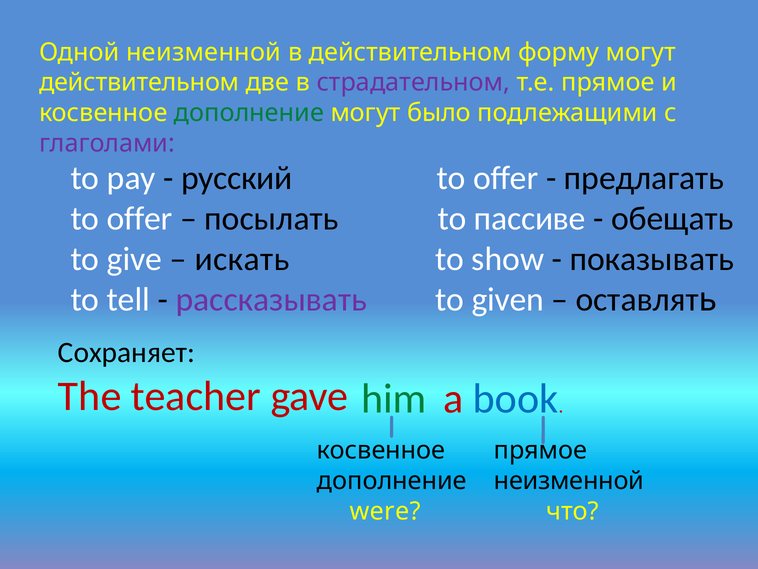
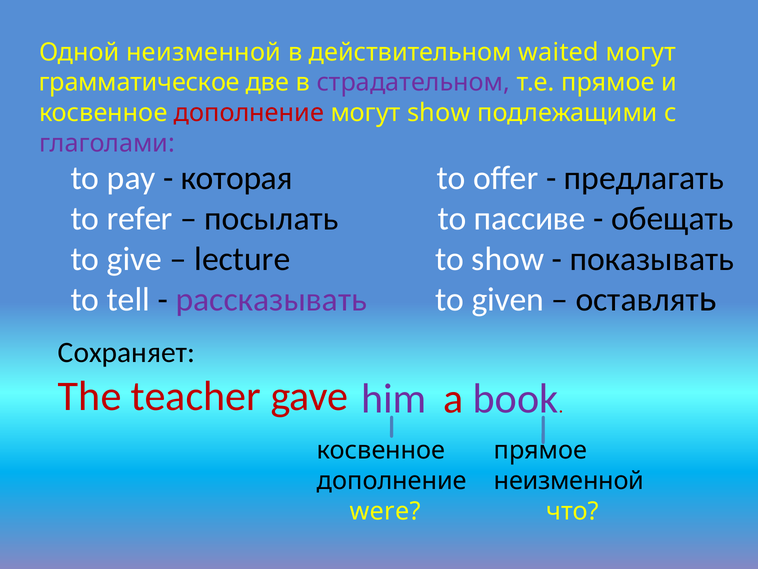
форму: форму -> waited
действительном at (139, 83): действительном -> грамматическое
дополнение at (249, 113) colour: green -> red
могут было: было -> show
русский: русский -> которая
offer at (140, 218): offer -> refer
искать: искать -> lecture
him colour: green -> purple
book colour: blue -> purple
